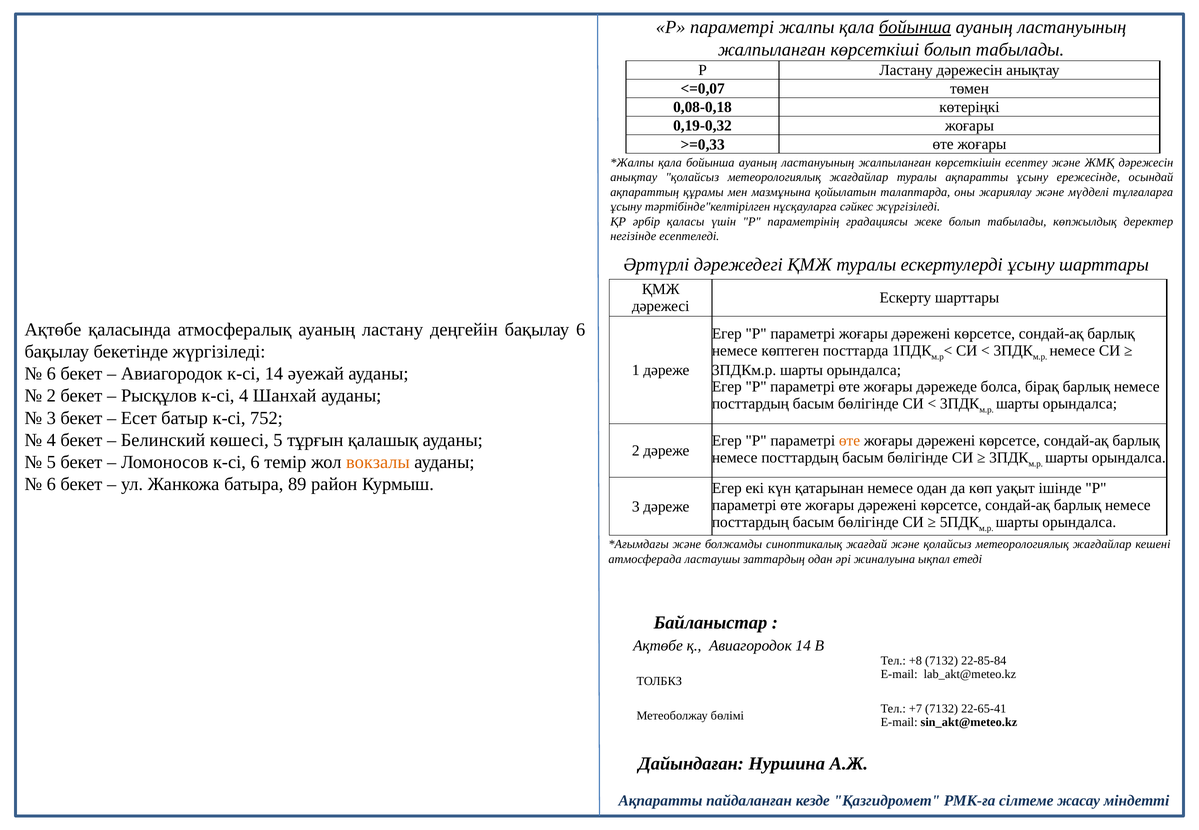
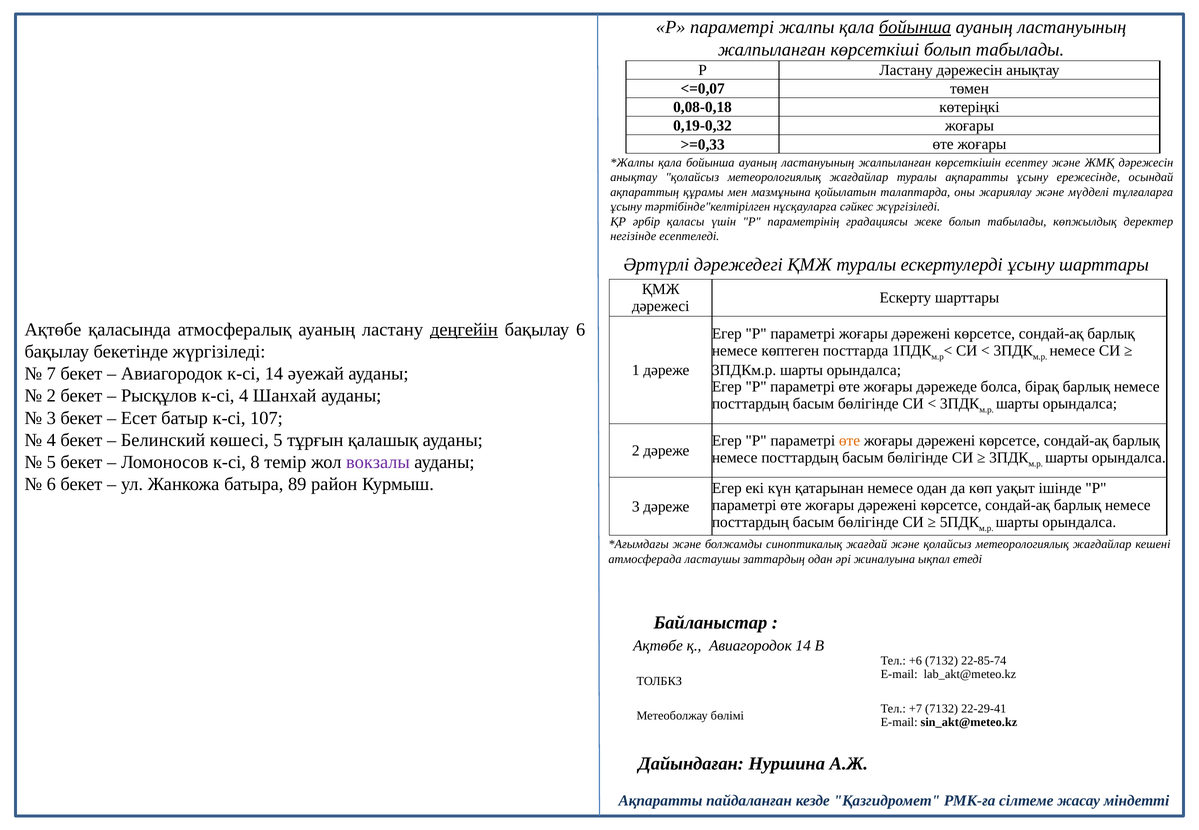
деңгейін underline: none -> present
6 at (51, 374): 6 -> 7
752: 752 -> 107
к-сі 6: 6 -> 8
вокзалы colour: orange -> purple
+8: +8 -> +6
22-85-84: 22-85-84 -> 22-85-74
22-65-41: 22-65-41 -> 22-29-41
